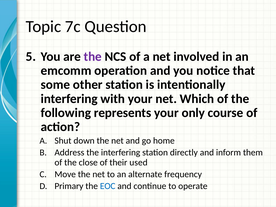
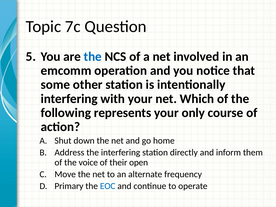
the at (93, 57) colour: purple -> blue
close: close -> voice
used: used -> open
